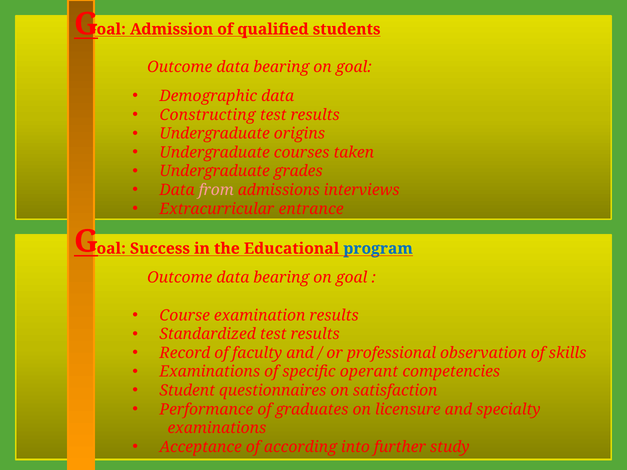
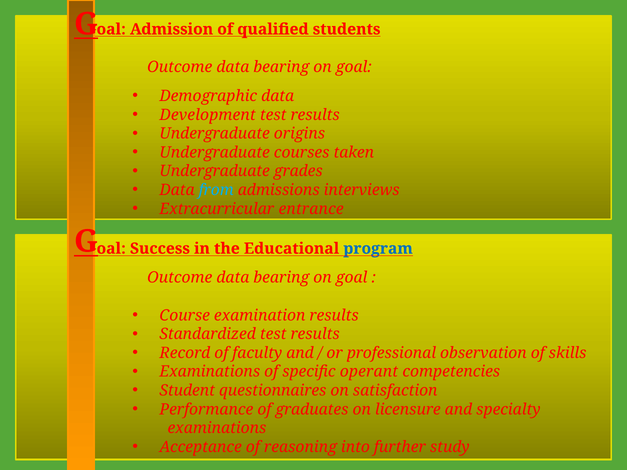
Constructing: Constructing -> Development
from colour: pink -> light blue
according: according -> reasoning
